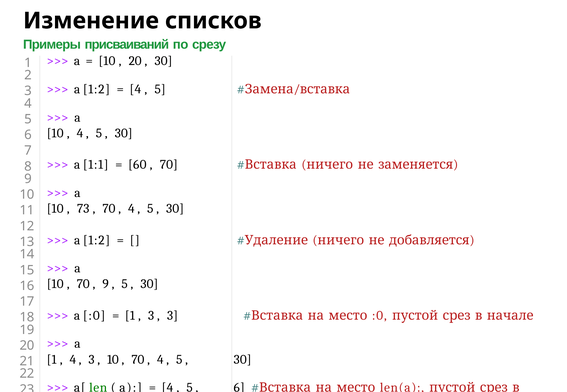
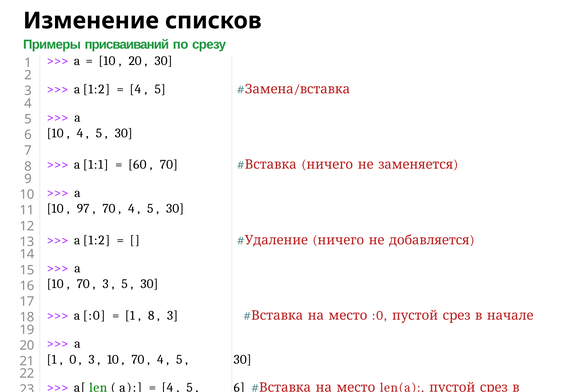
73: 73 -> 97
9 at (106, 284): 9 -> 3
3 at (151, 316): 3 -> 8
4 at (73, 360): 4 -> 0
